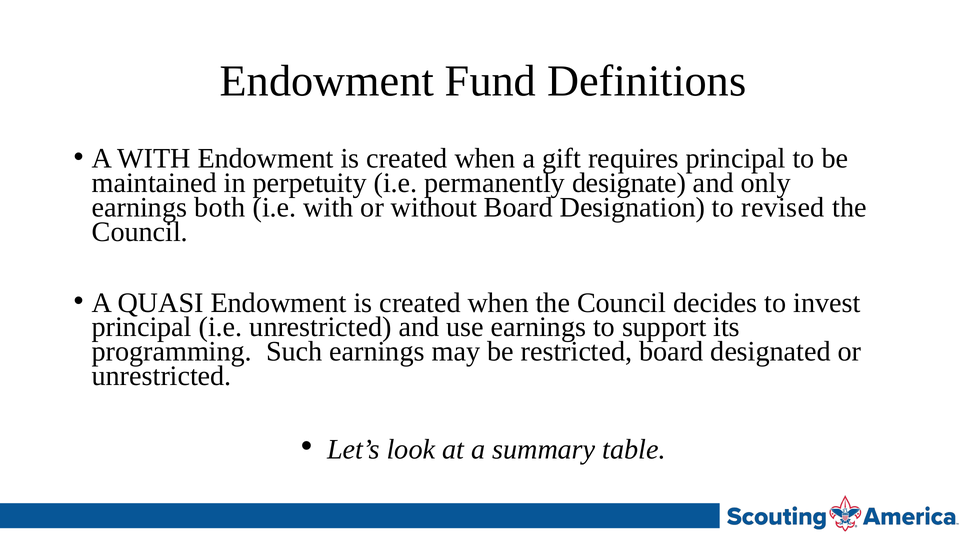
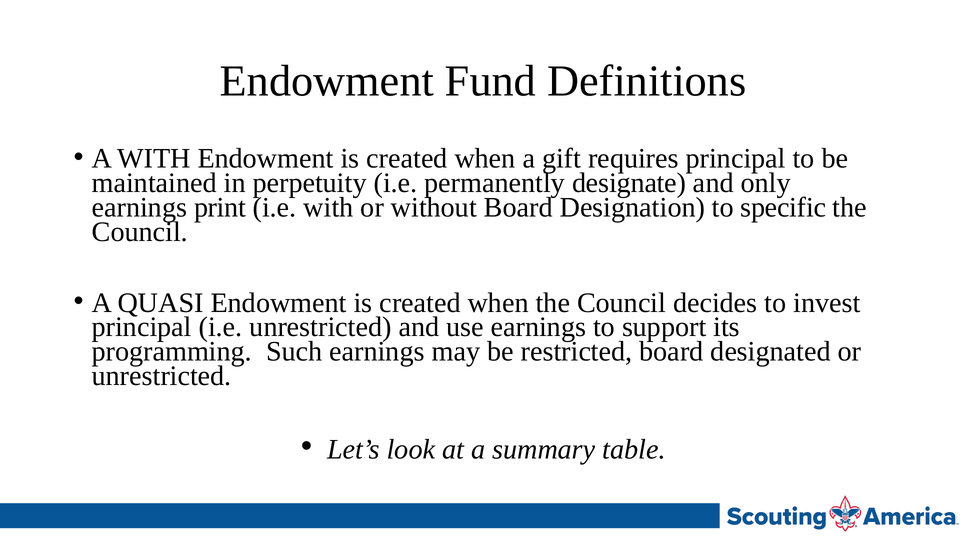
both: both -> print
revised: revised -> specific
